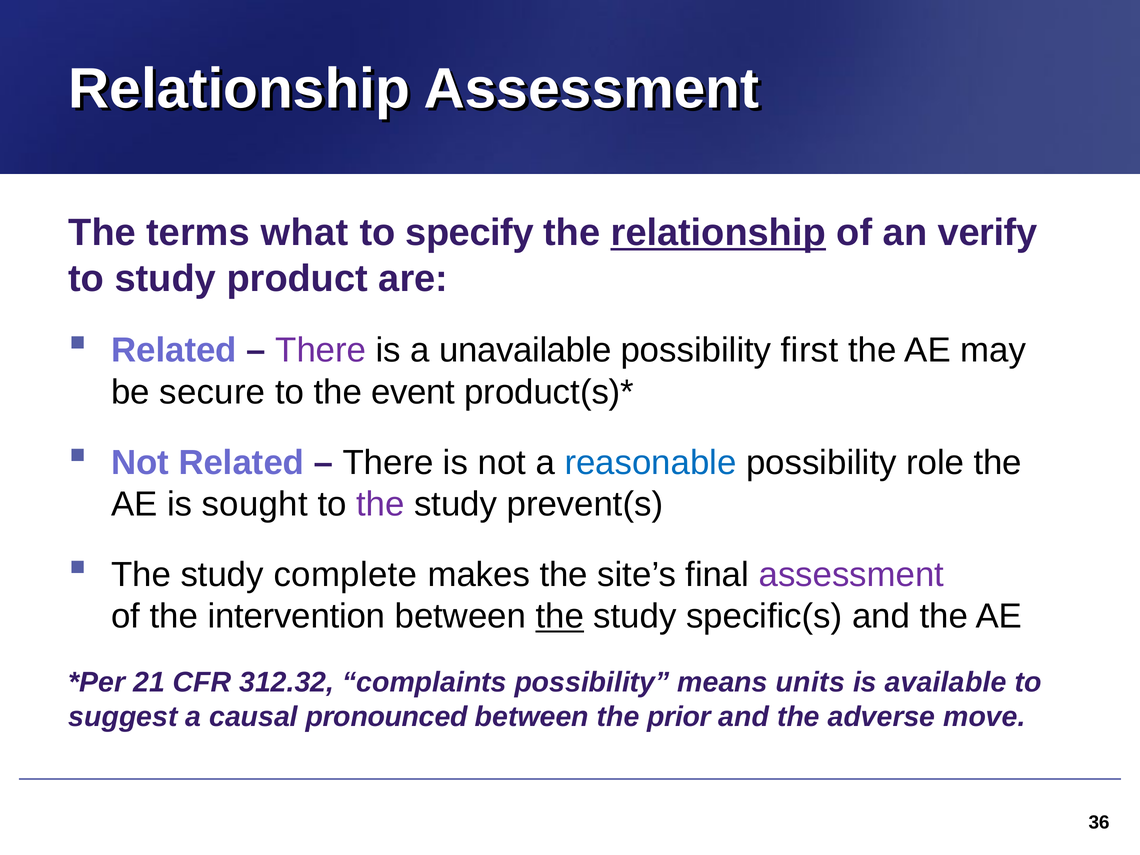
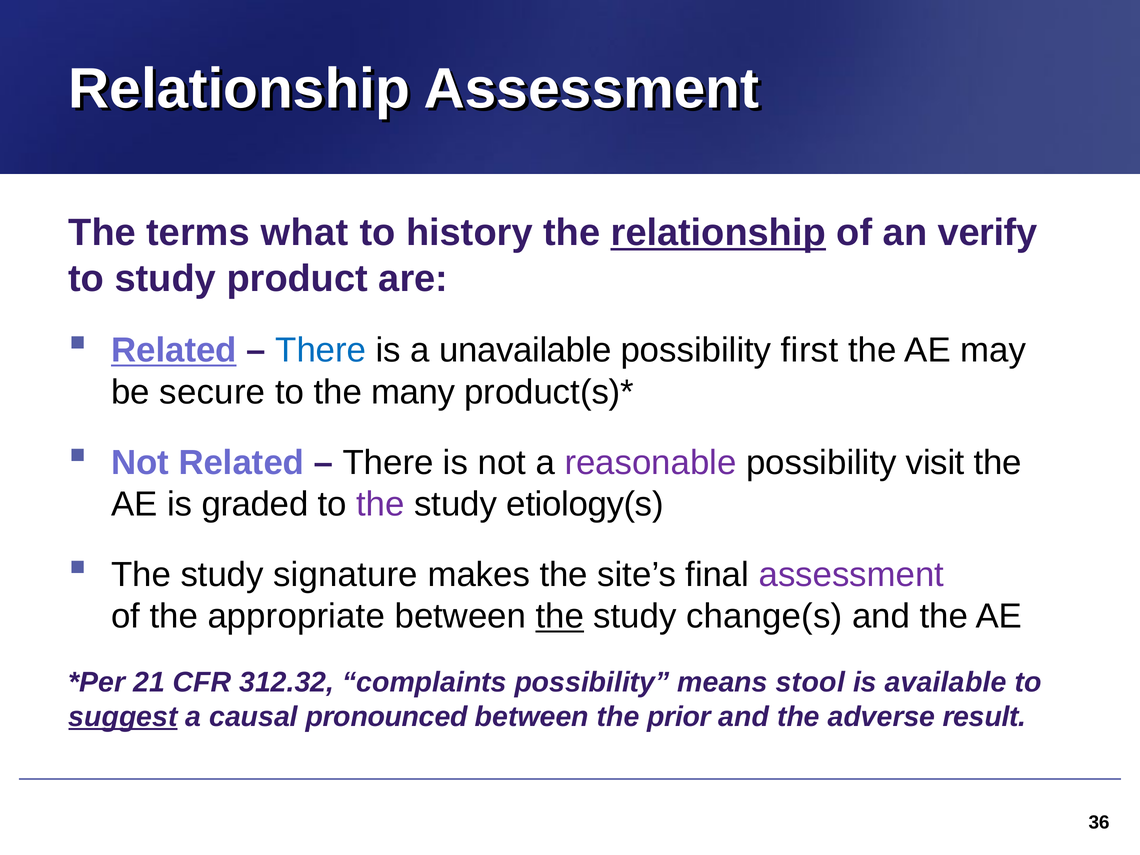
specify: specify -> history
Related at (174, 350) underline: none -> present
There at (321, 350) colour: purple -> blue
event: event -> many
reasonable colour: blue -> purple
role: role -> visit
sought: sought -> graded
prevent(s: prevent(s -> etiology(s
complete: complete -> signature
intervention: intervention -> appropriate
specific(s: specific(s -> change(s
units: units -> stool
suggest underline: none -> present
move: move -> result
